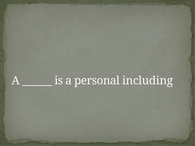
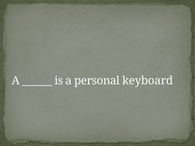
including: including -> keyboard
